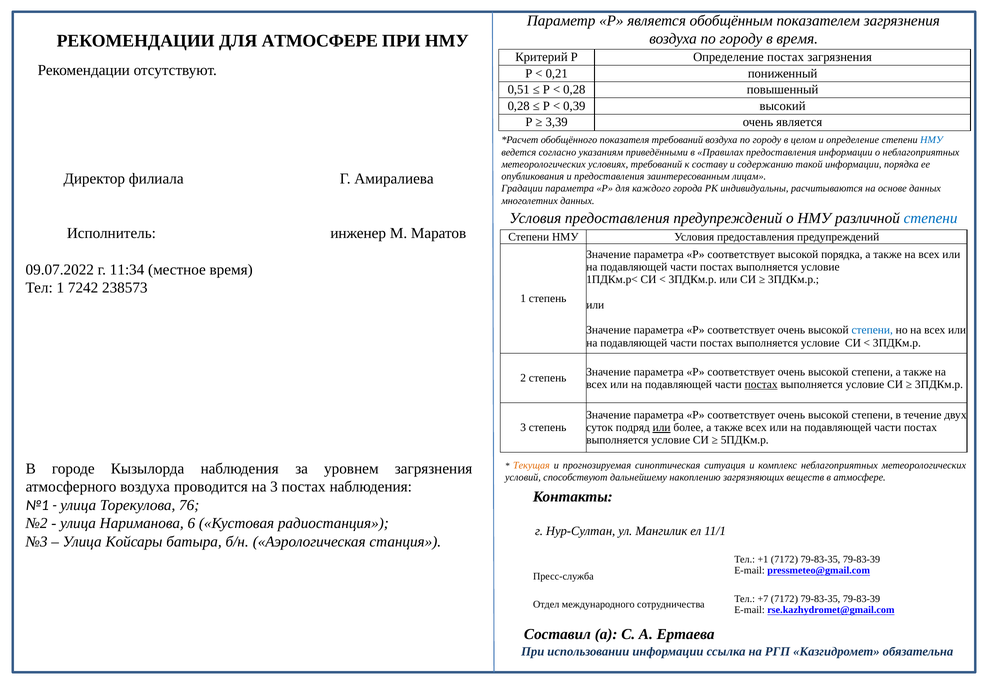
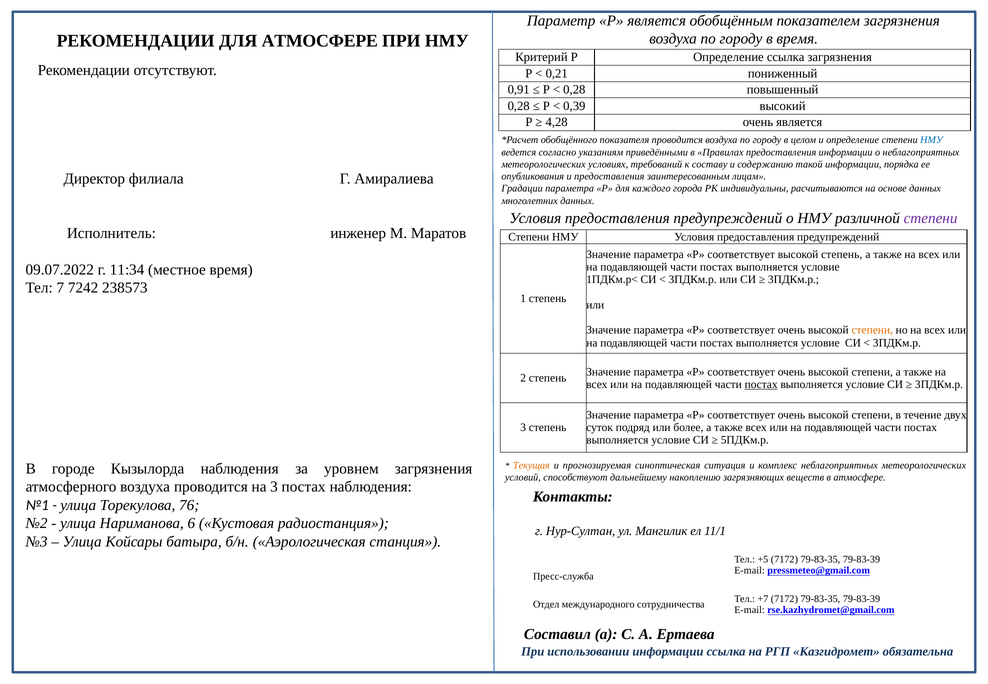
Определение постах: постах -> ссылка
0,51: 0,51 -> 0,91
3,39: 3,39 -> 4,28
показателя требований: требований -> проводится
степени at (931, 218) colour: blue -> purple
высокой порядка: порядка -> степень
Тел 1: 1 -> 7
степени at (872, 330) colour: blue -> orange
или at (662, 428) underline: present -> none
+1: +1 -> +5
